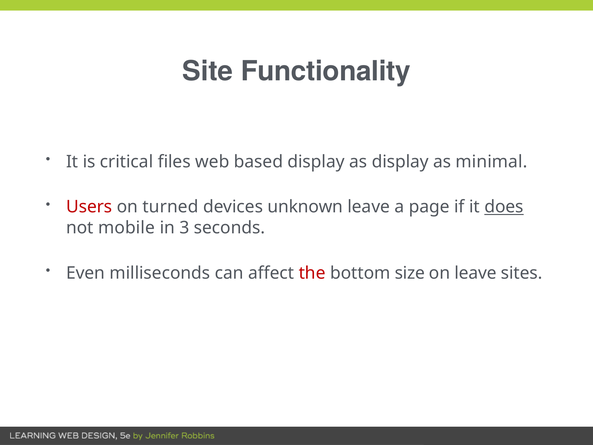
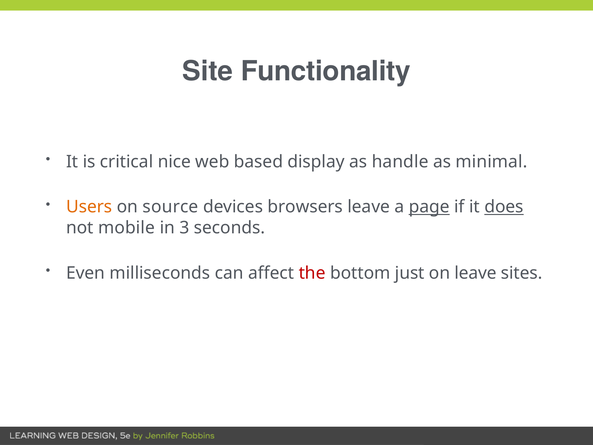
files: files -> nice
as display: display -> handle
Users colour: red -> orange
turned: turned -> source
unknown: unknown -> browsers
page underline: none -> present
size: size -> just
